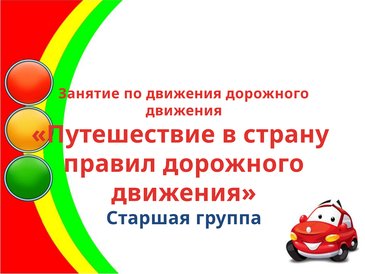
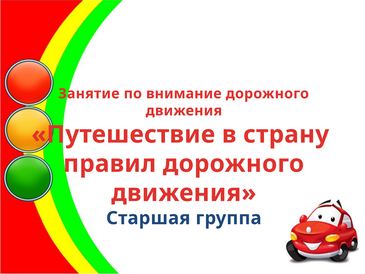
по движения: движения -> внимание
